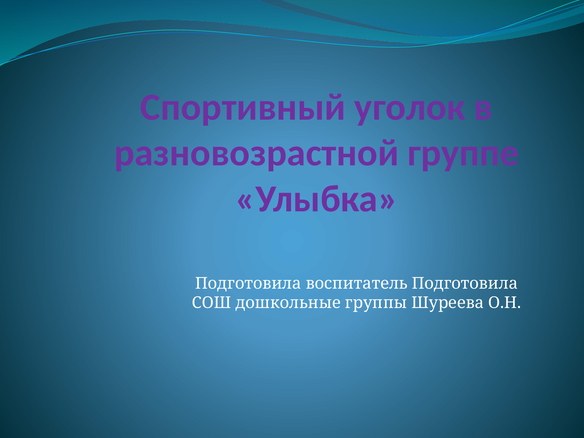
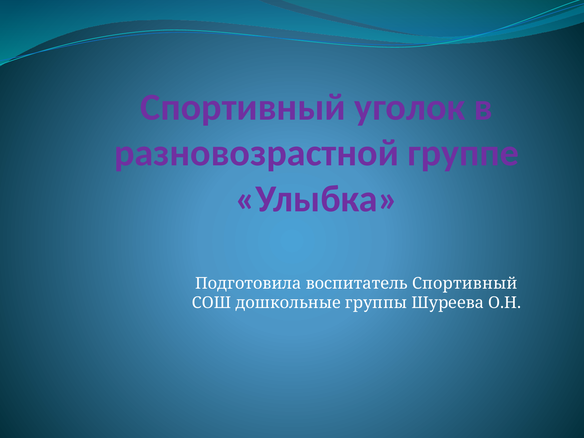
воспитатель Подготовила: Подготовила -> Спортивный
